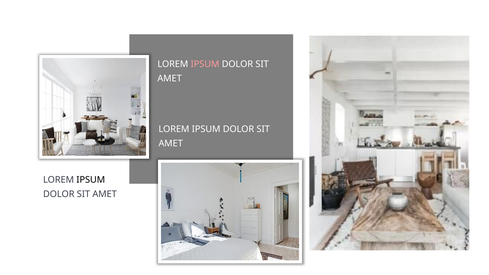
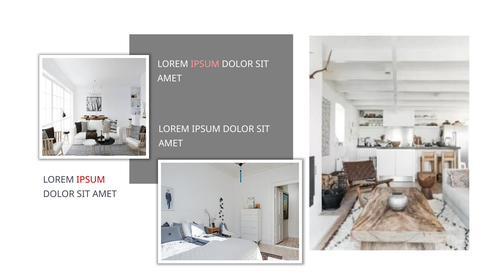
IPSUM at (91, 180) colour: black -> red
